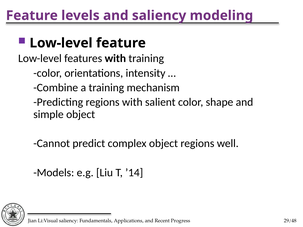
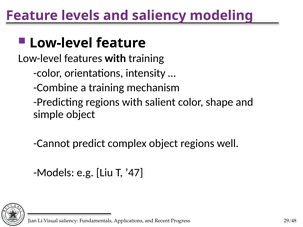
’14: ’14 -> ’47
